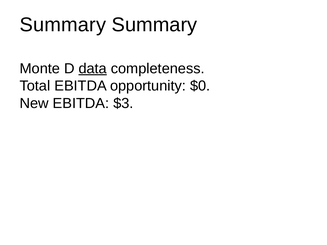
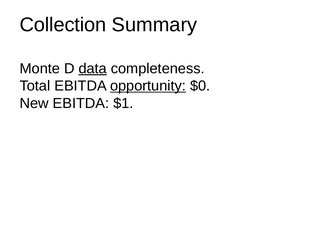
Summary at (63, 25): Summary -> Collection
opportunity underline: none -> present
$3: $3 -> $1
